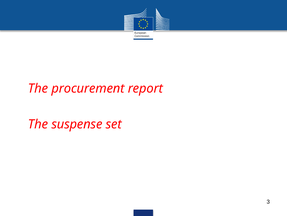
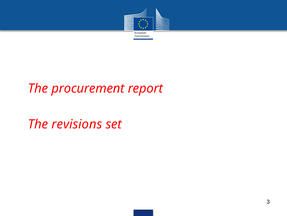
suspense: suspense -> revisions
